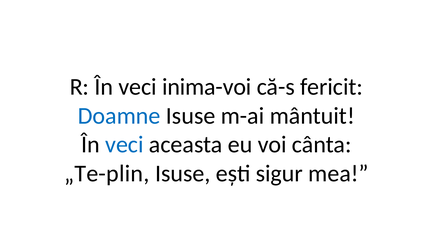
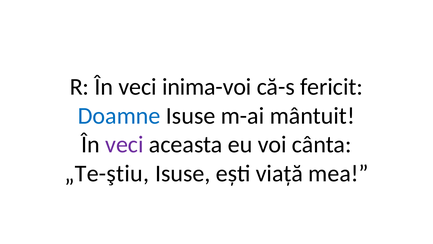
veci at (124, 144) colour: blue -> purple
„Te-plin: „Te-plin -> „Te-ştiu
sigur: sigur -> viață
